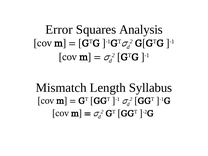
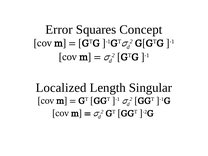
Analysis: Analysis -> Concept
Mismatch: Mismatch -> Localized
Syllabus: Syllabus -> Singular
